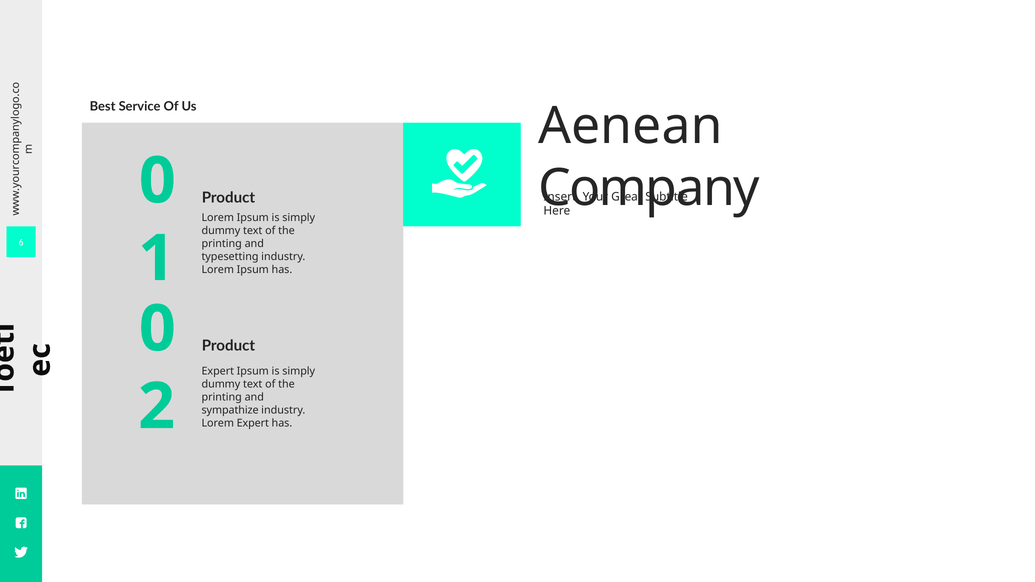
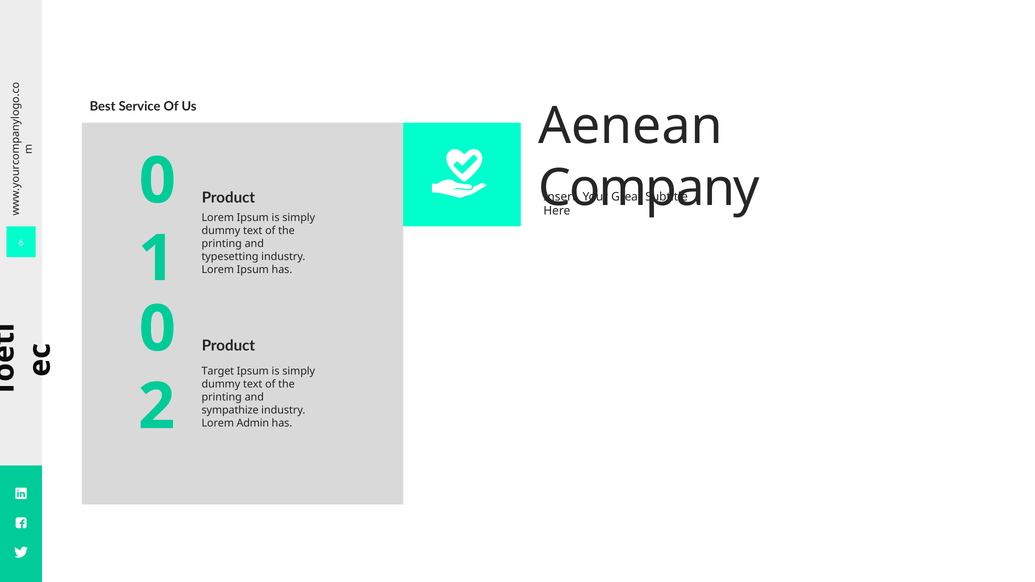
Expert at (218, 371): Expert -> Target
Lorem Expert: Expert -> Admin
